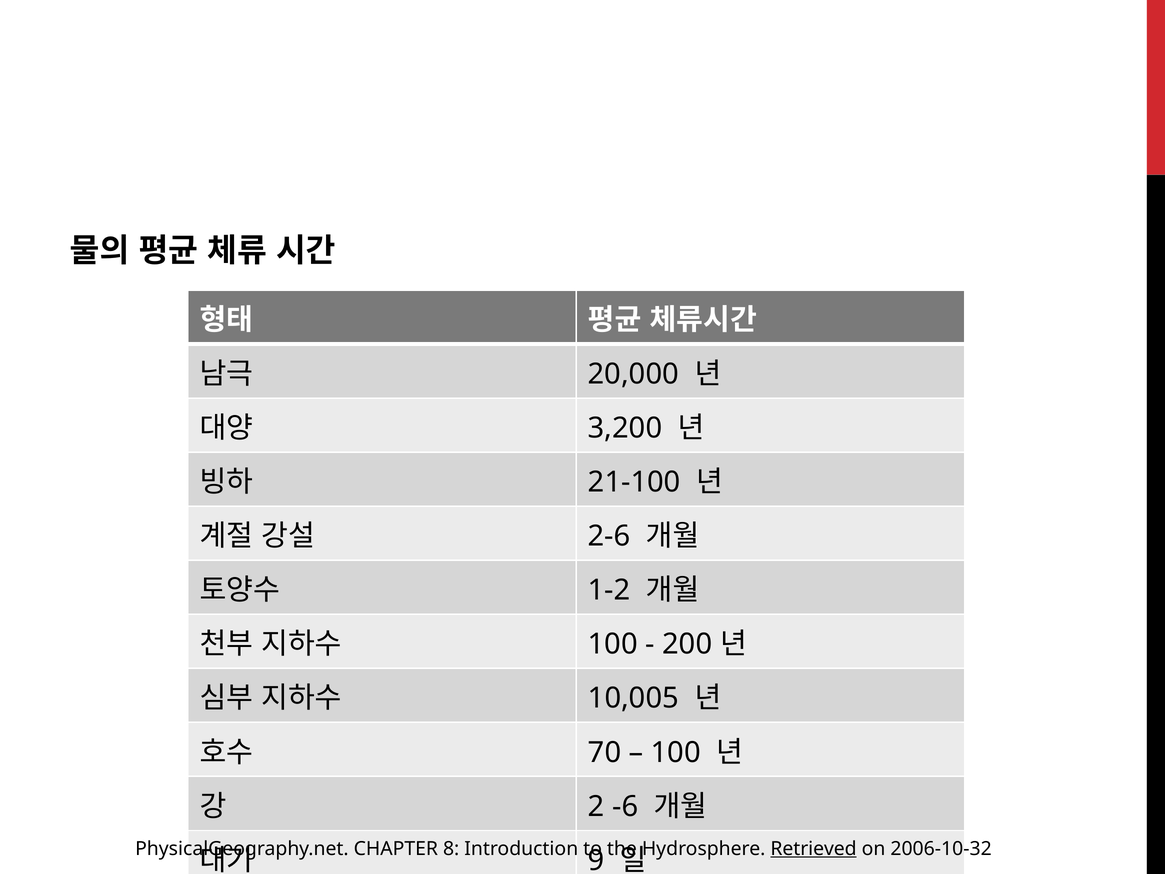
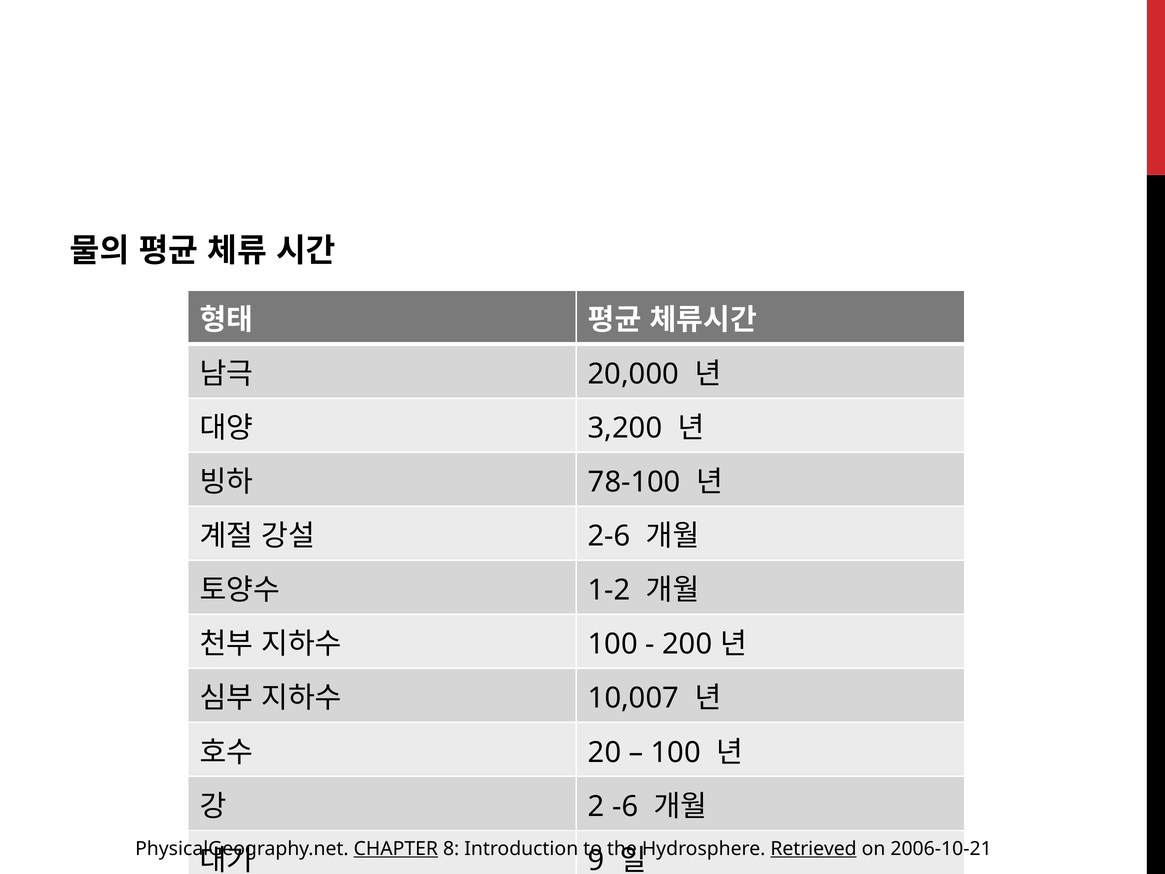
21-100: 21-100 -> 78-100
10,005: 10,005 -> 10,007
70: 70 -> 20
CHAPTER underline: none -> present
2006-10-32: 2006-10-32 -> 2006-10-21
